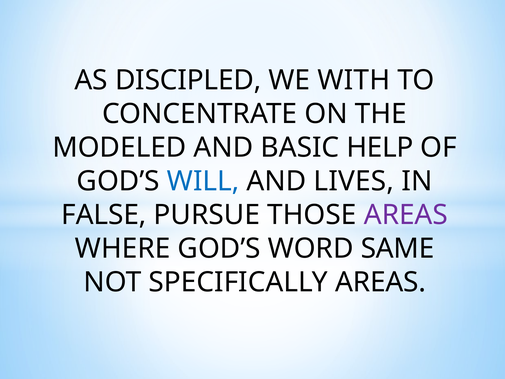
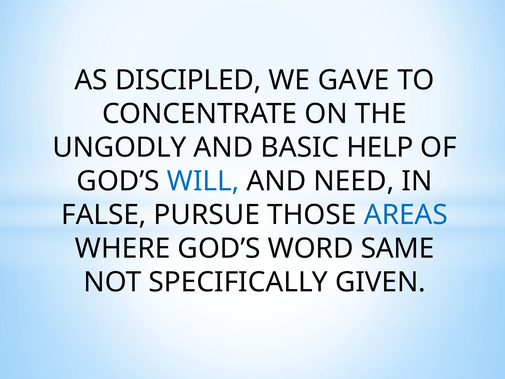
WITH: WITH -> GAVE
MODELED: MODELED -> UNGODLY
LIVES: LIVES -> NEED
AREAS at (406, 215) colour: purple -> blue
SPECIFICALLY AREAS: AREAS -> GIVEN
